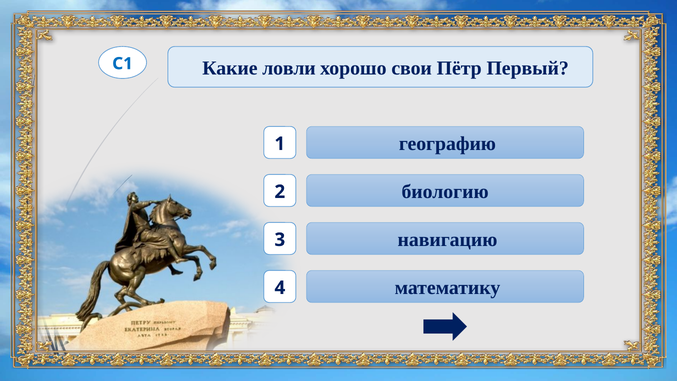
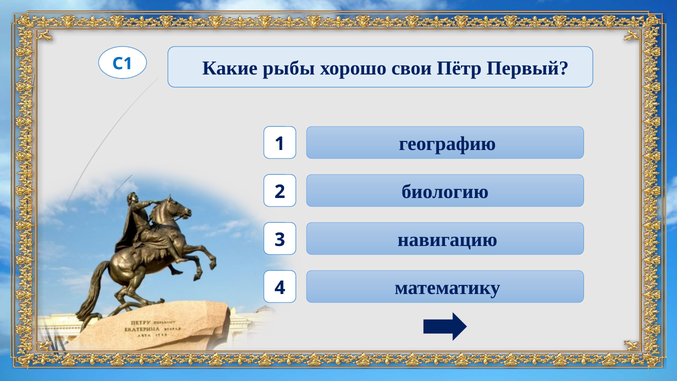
ловли: ловли -> рыбы
